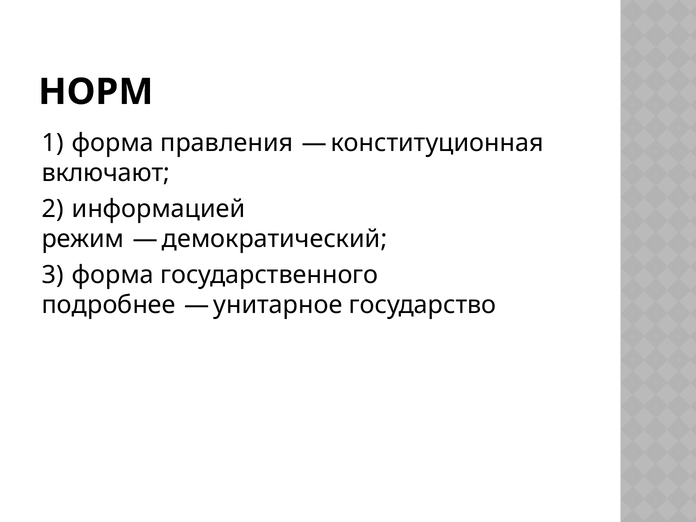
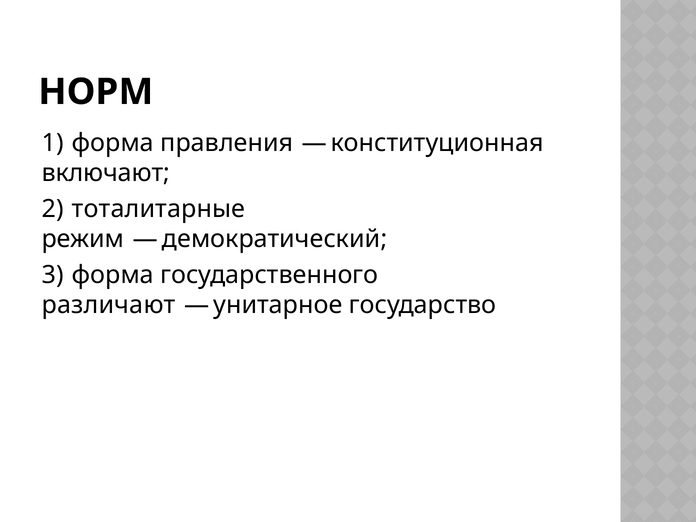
информацией: информацией -> тоталитарные
подробнее: подробнее -> различают
